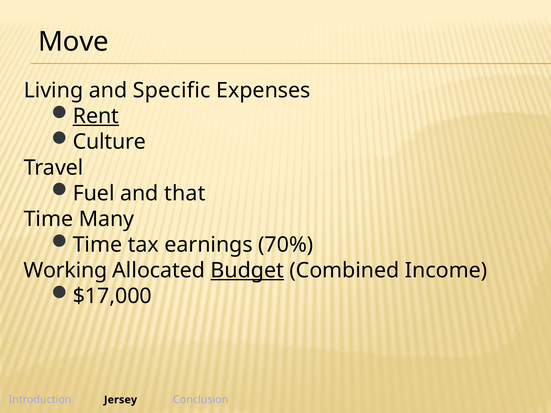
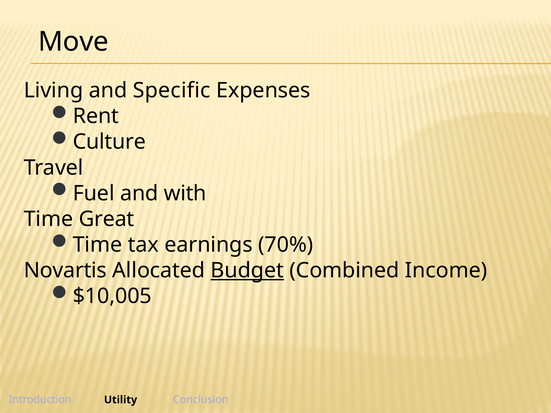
Rent underline: present -> none
that: that -> with
Many: Many -> Great
Working: Working -> Novartis
$17,000: $17,000 -> $10,005
Jersey: Jersey -> Utility
